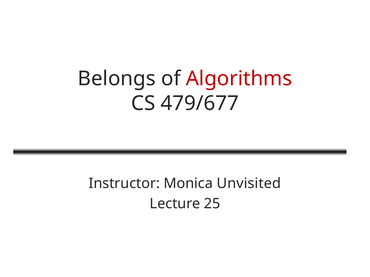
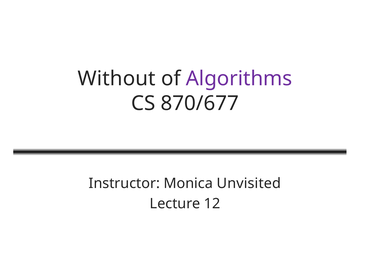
Belongs: Belongs -> Without
Algorithms colour: red -> purple
479/677: 479/677 -> 870/677
25: 25 -> 12
